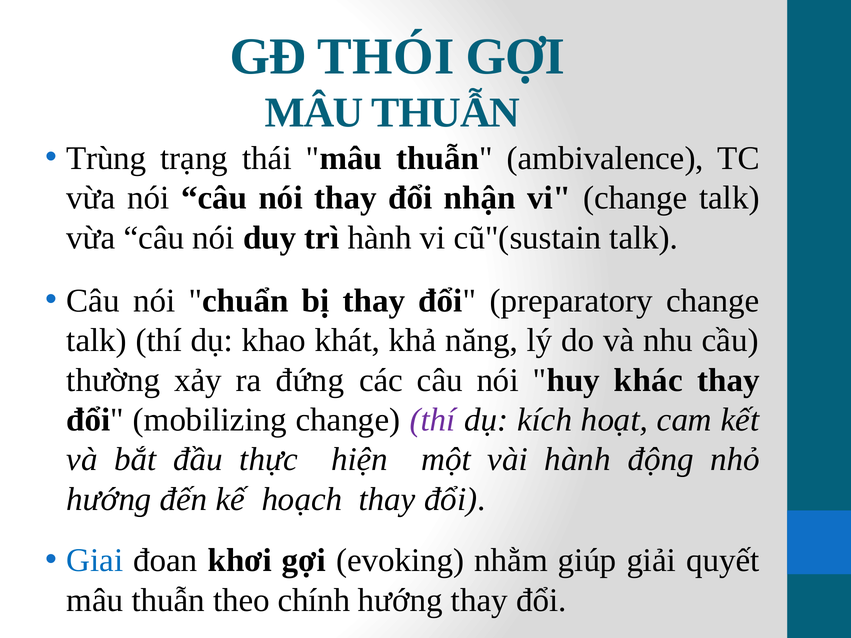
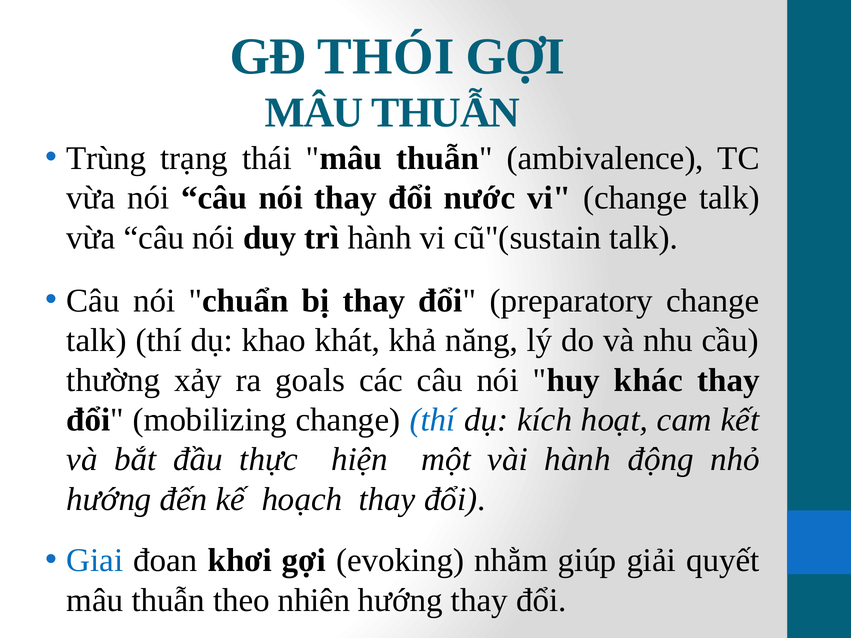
nhận: nhận -> nước
đứng: đứng -> goals
thí at (432, 420) colour: purple -> blue
chính: chính -> nhiên
